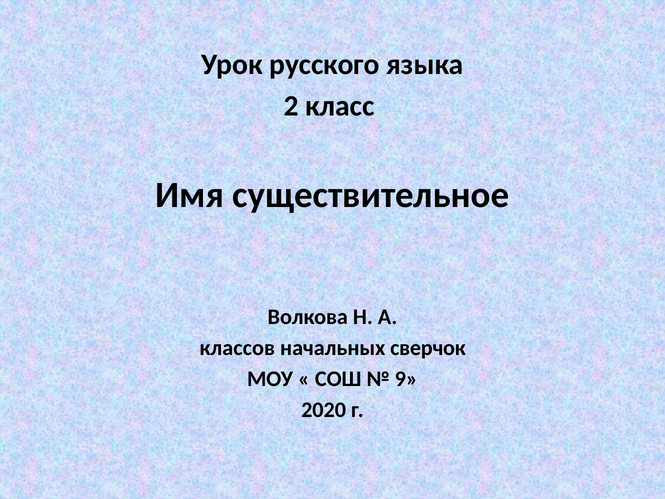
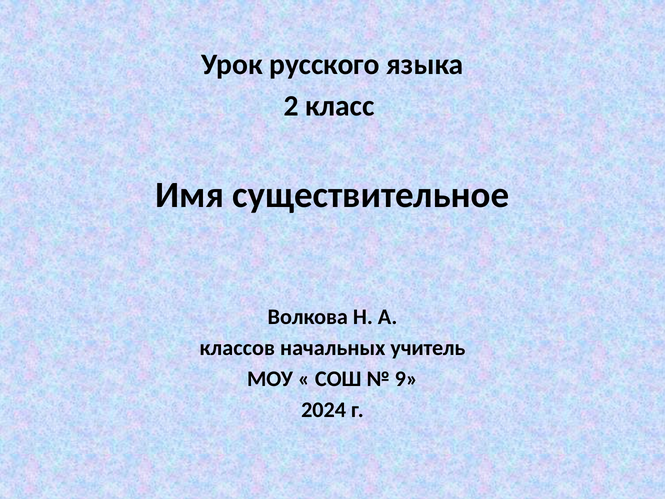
сверчок: сверчок -> учитель
2020: 2020 -> 2024
